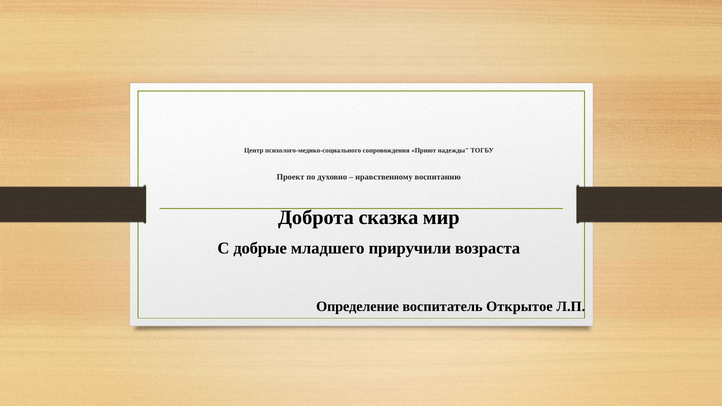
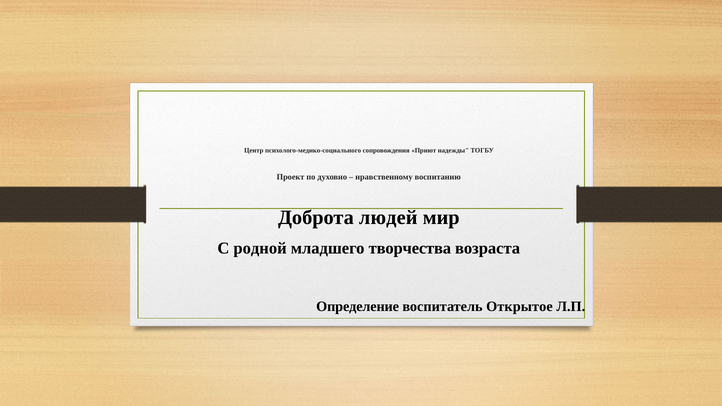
сказка: сказка -> людей
добрые: добрые -> родной
приручили: приручили -> творчества
